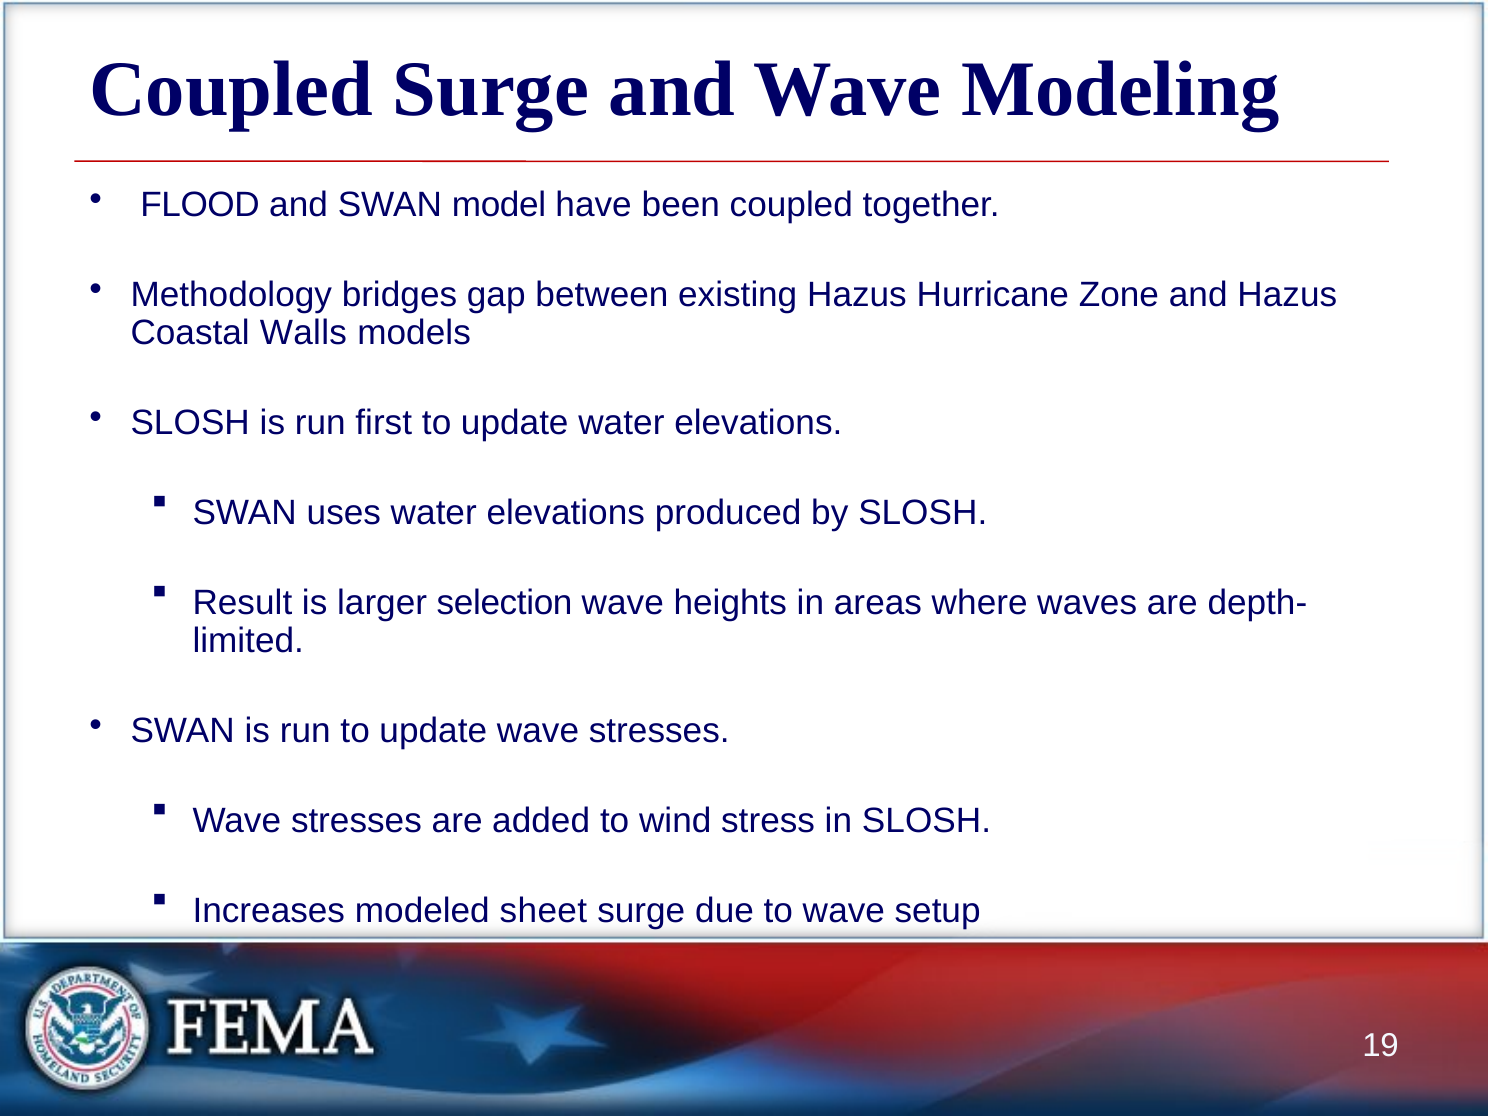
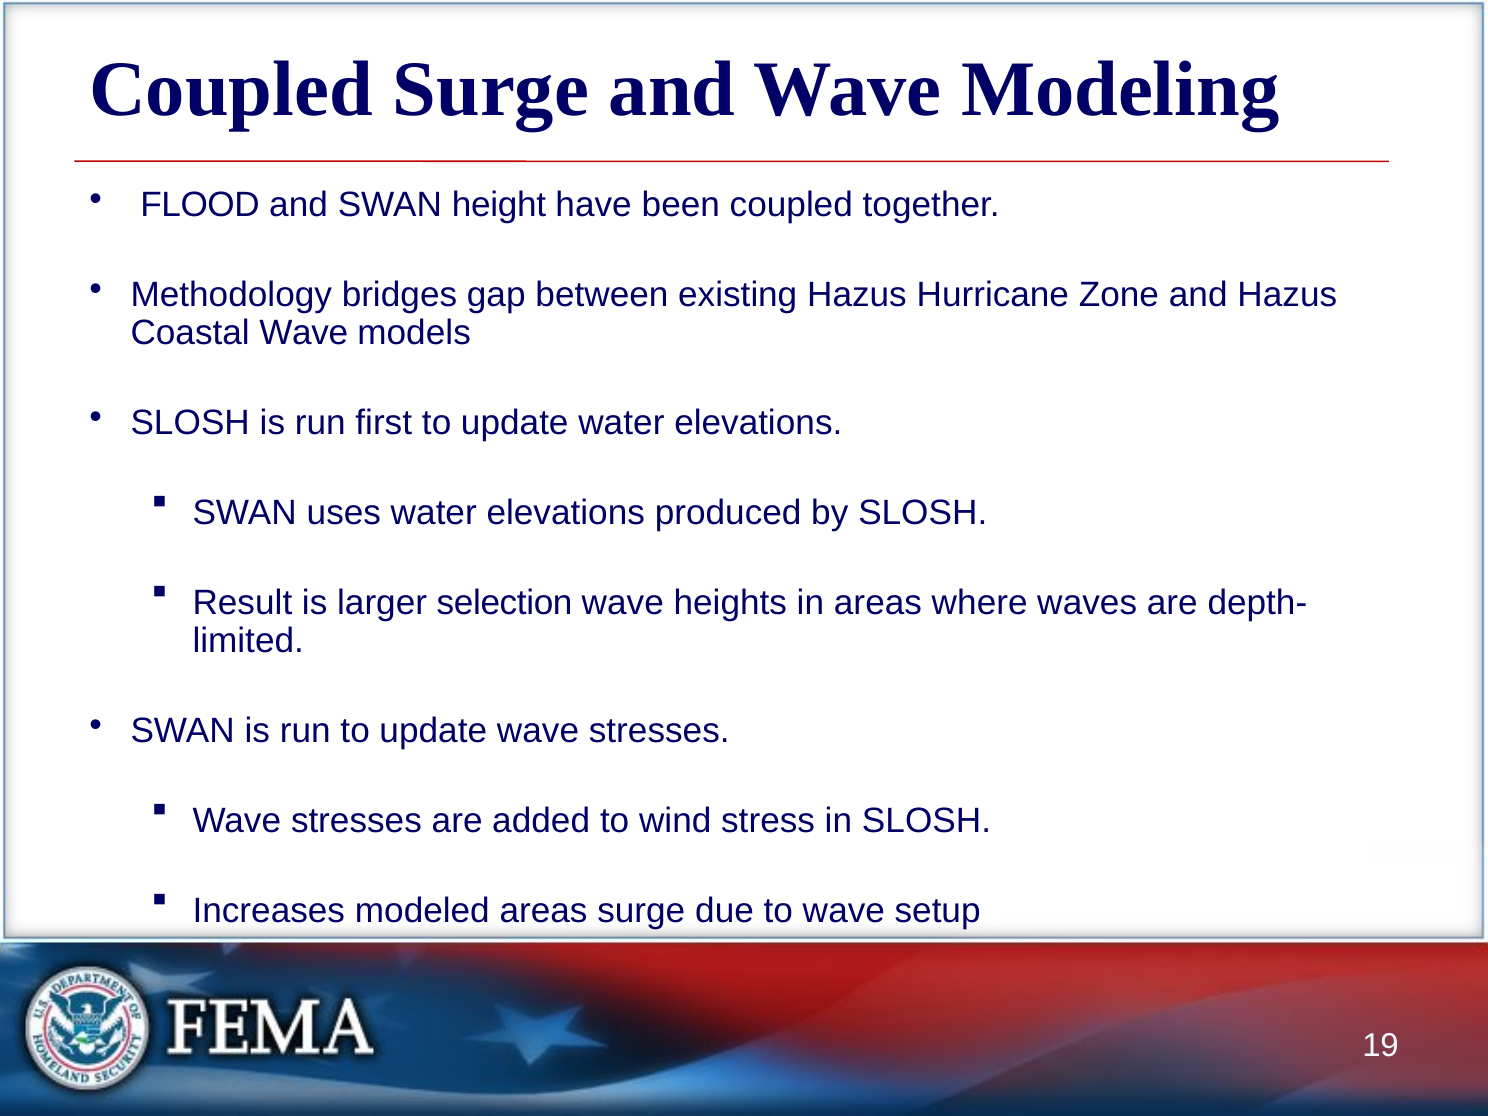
model: model -> height
Coastal Walls: Walls -> Wave
modeled sheet: sheet -> areas
